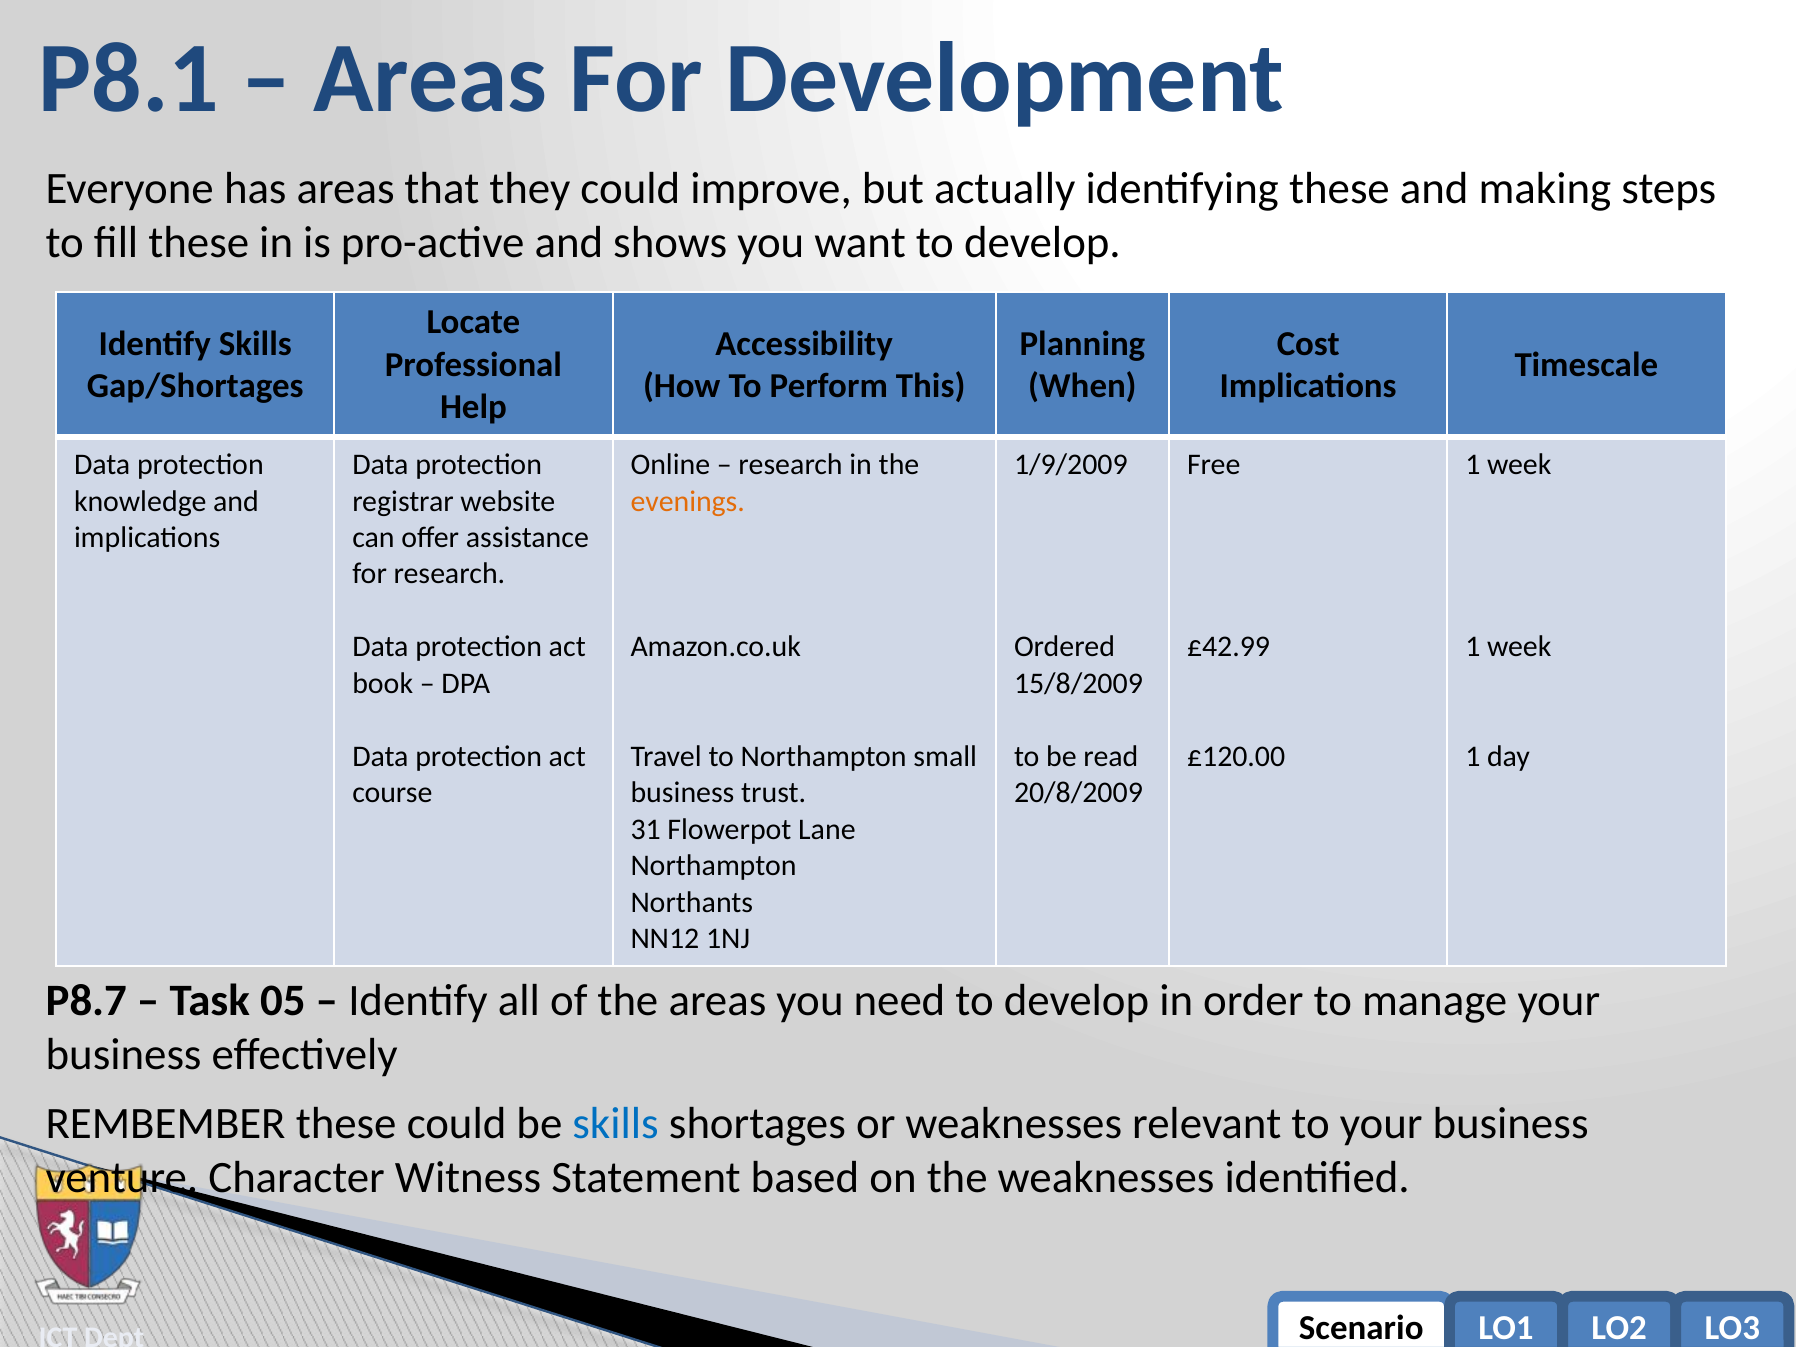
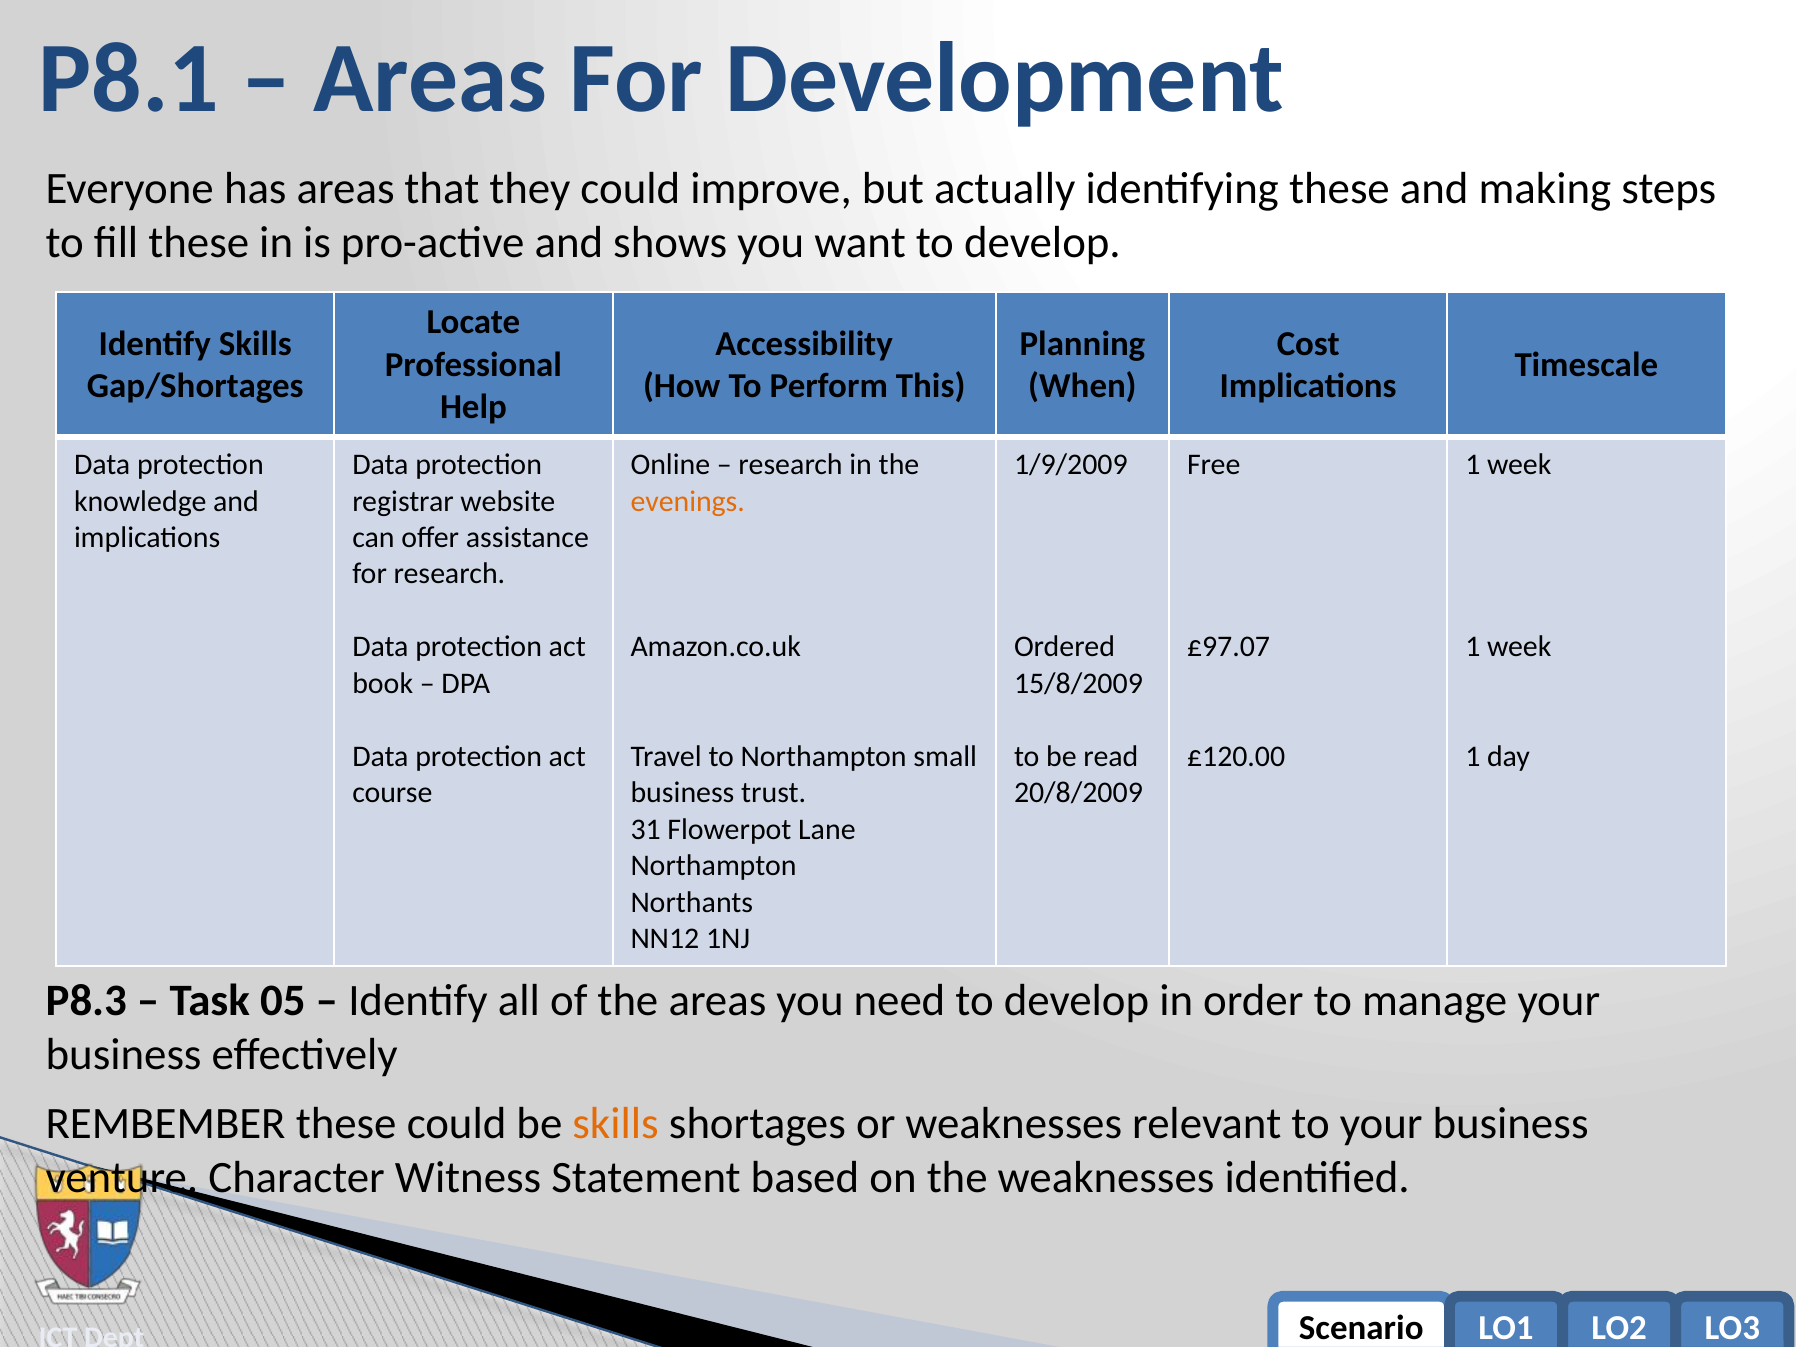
£42.99: £42.99 -> £97.07
P8.7: P8.7 -> P8.3
skills at (616, 1123) colour: blue -> orange
